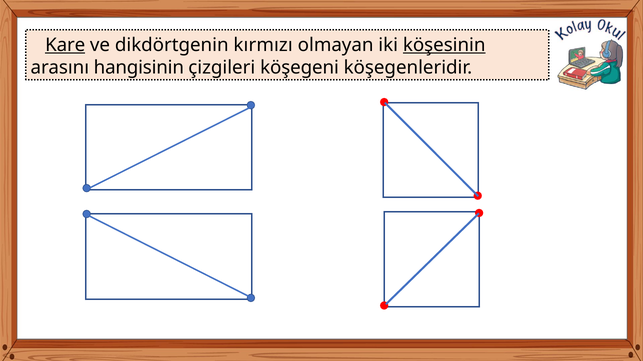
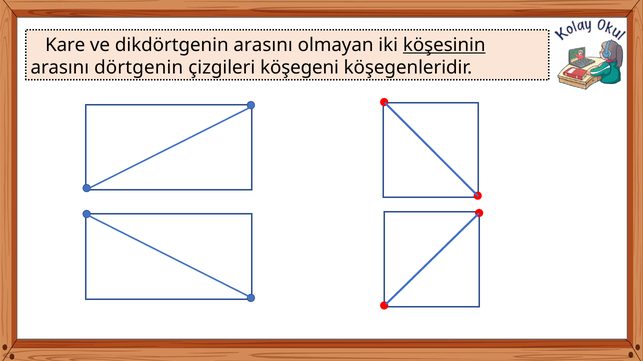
Kare underline: present -> none
dikdörtgenin kırmızı: kırmızı -> arasını
hangisinin: hangisinin -> dörtgenin
